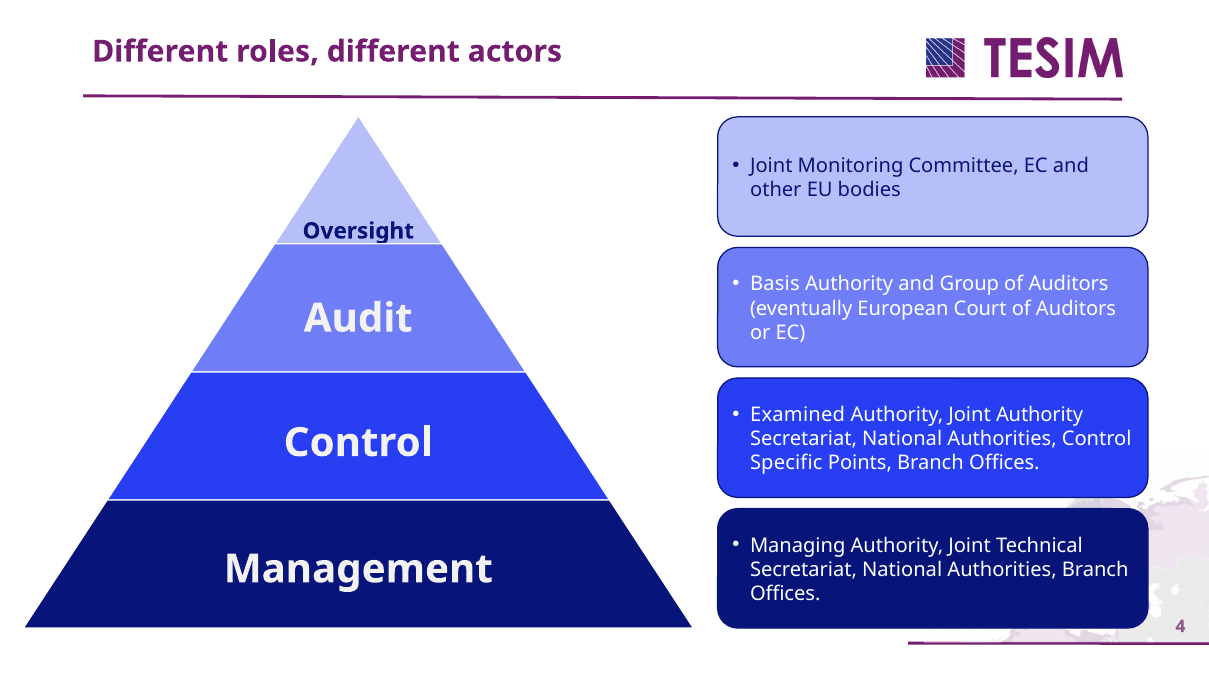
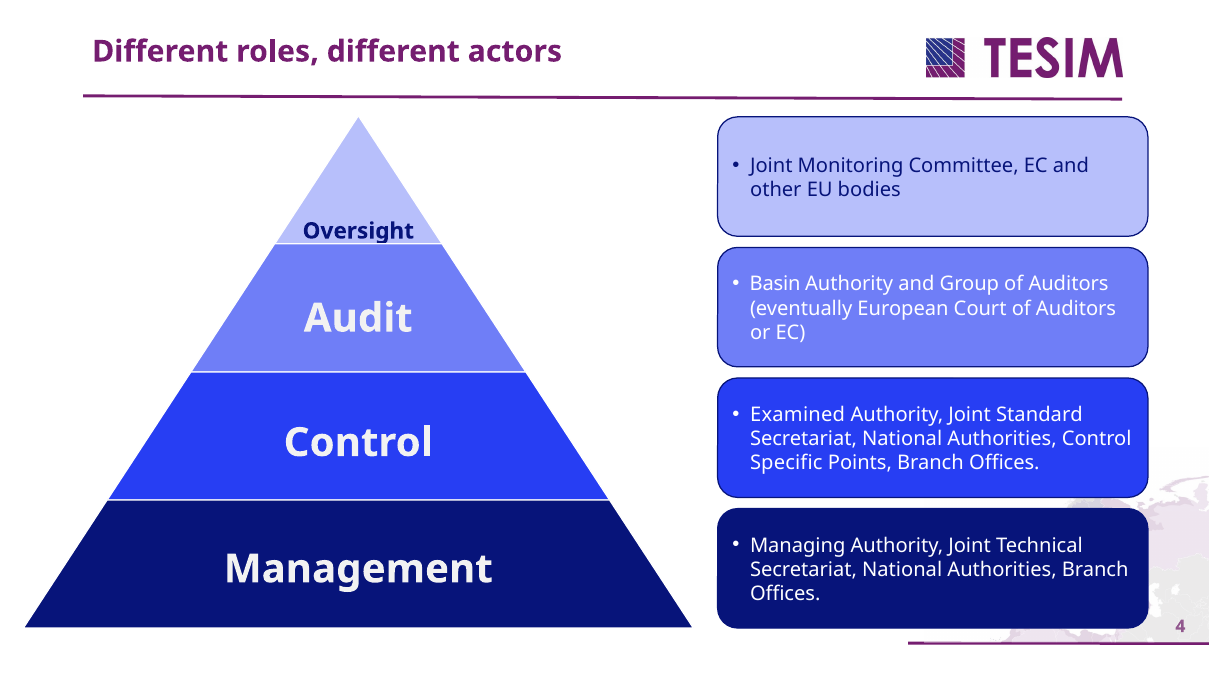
Basis: Basis -> Basin
Joint Authority: Authority -> Standard
